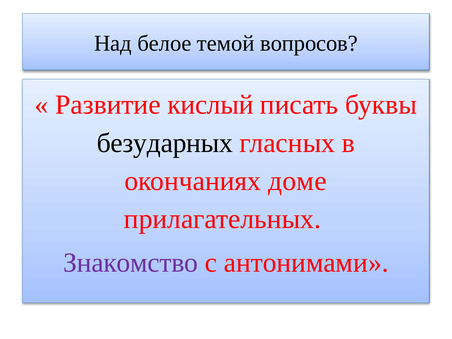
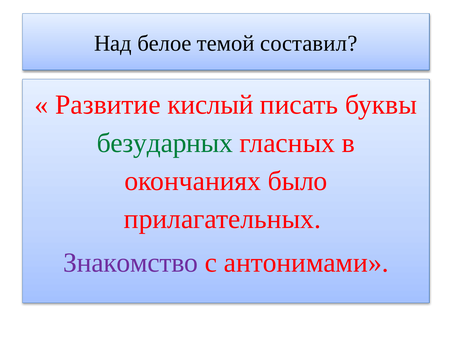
вопросов: вопросов -> составил
безударных colour: black -> green
доме: доме -> было
